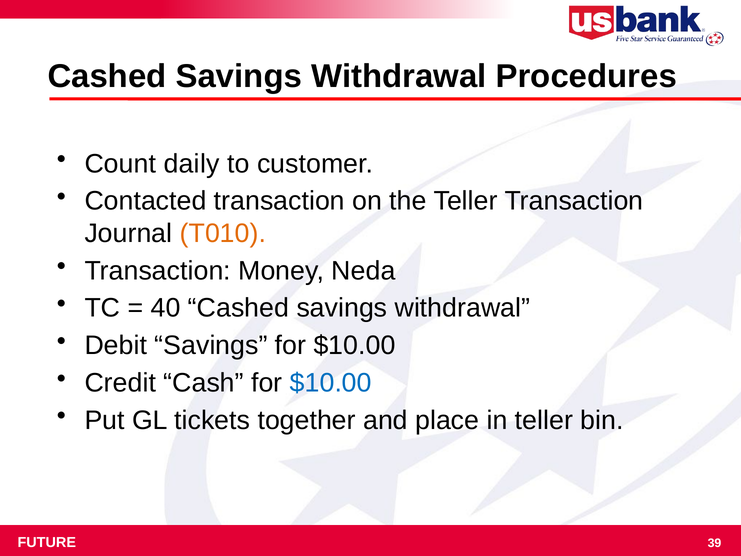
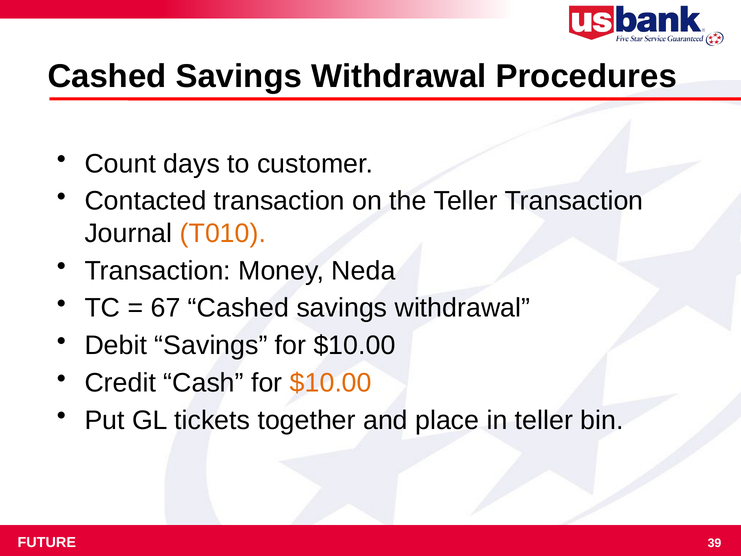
daily: daily -> days
40: 40 -> 67
$10.00 at (331, 383) colour: blue -> orange
